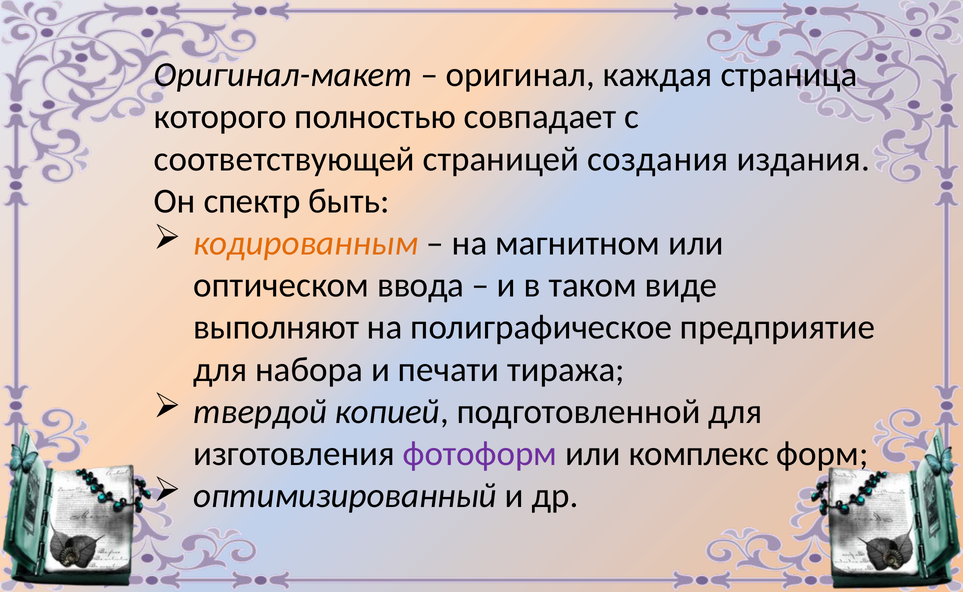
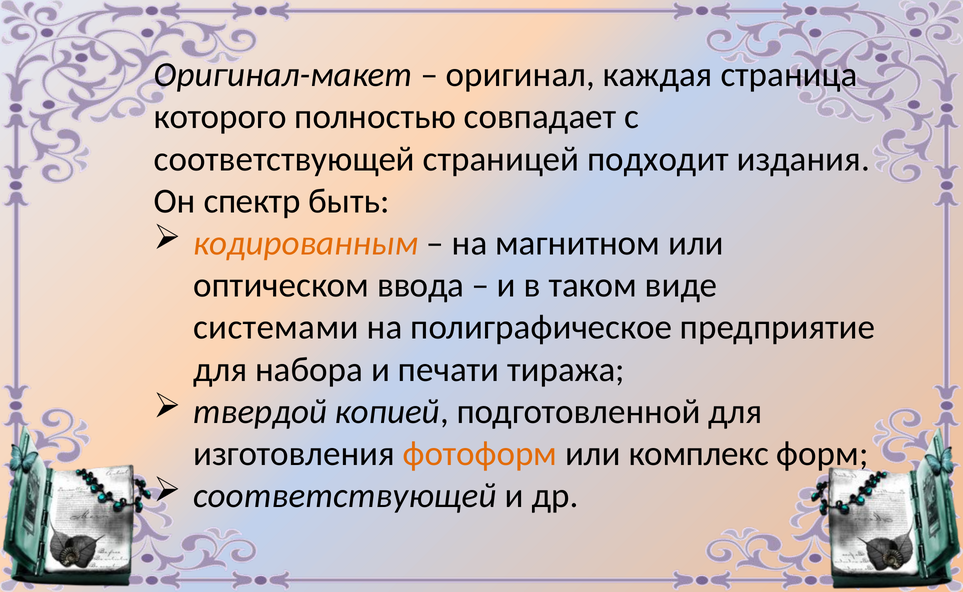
создания: создания -> подходит
выполняют: выполняют -> системами
фотоформ colour: purple -> orange
оптимизированный at (345, 496): оптимизированный -> соответствующей
